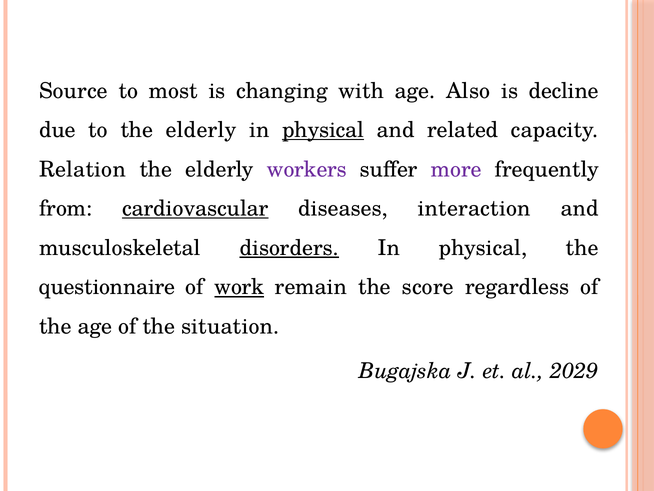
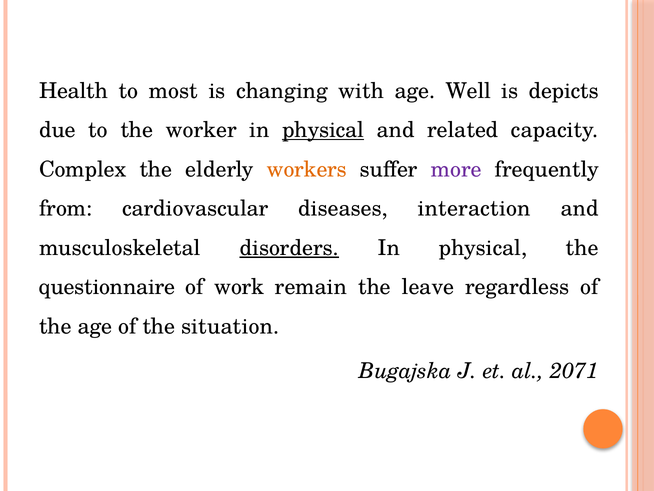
Source: Source -> Health
Also: Also -> Well
decline: decline -> depicts
to the elderly: elderly -> worker
Relation: Relation -> Complex
workers colour: purple -> orange
cardiovascular underline: present -> none
work underline: present -> none
score: score -> leave
2029: 2029 -> 2071
